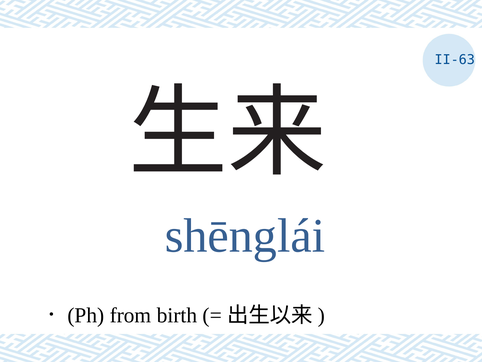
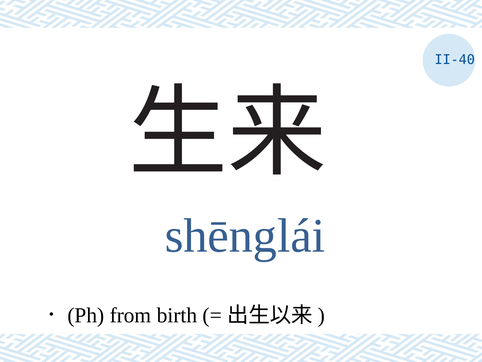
II-63: II-63 -> II-40
